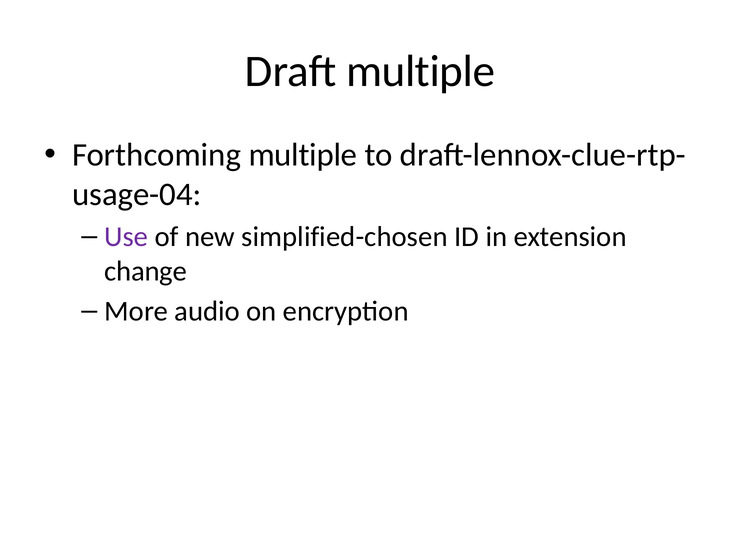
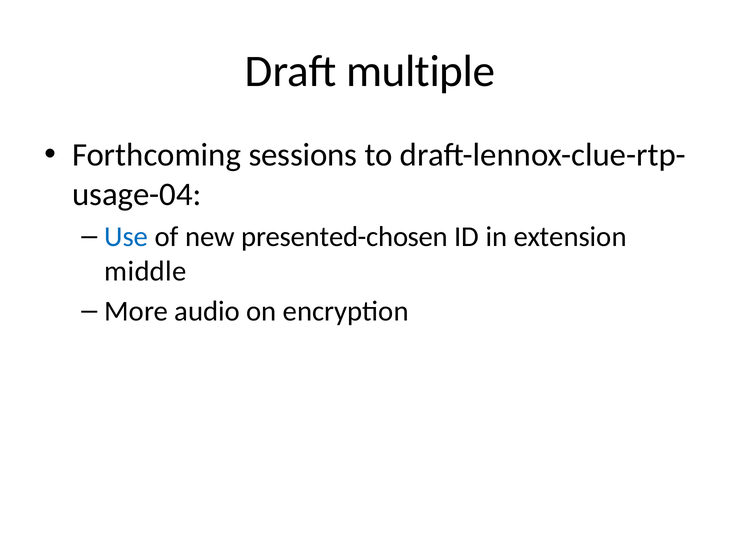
Forthcoming multiple: multiple -> sessions
Use colour: purple -> blue
simplified-chosen: simplified-chosen -> presented-chosen
change: change -> middle
